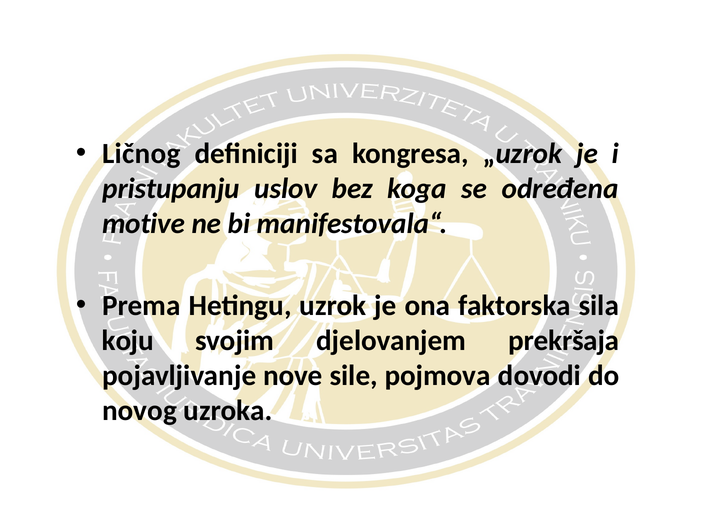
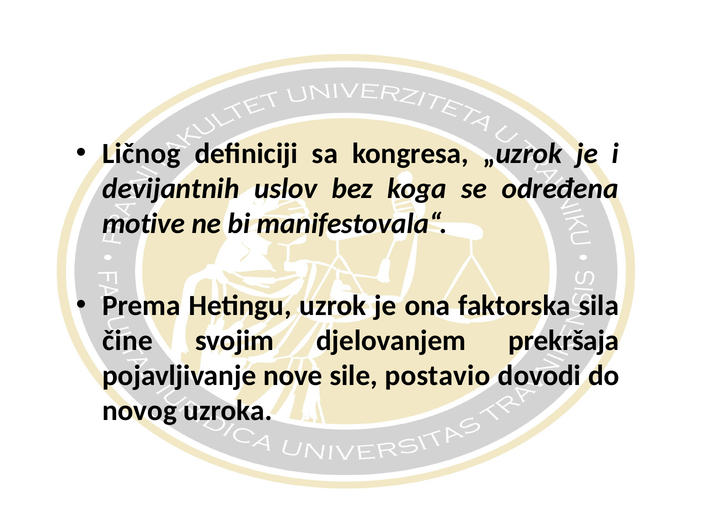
pristupanju: pristupanju -> devijantnih
koju: koju -> čine
pojmova: pojmova -> postavio
